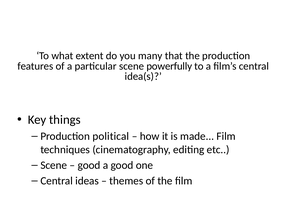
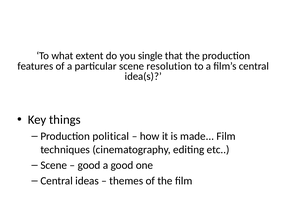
many: many -> single
powerfully: powerfully -> resolution
